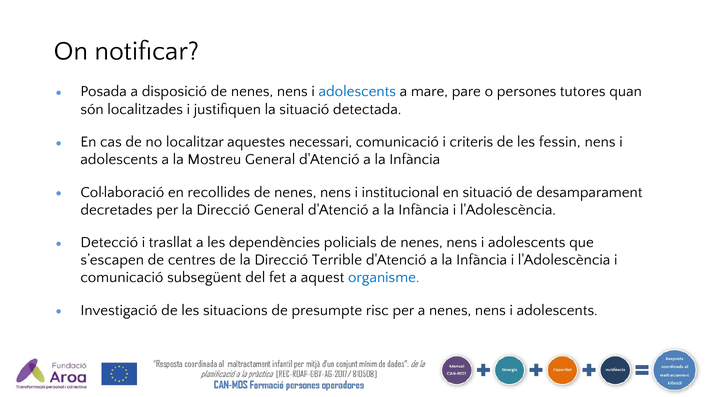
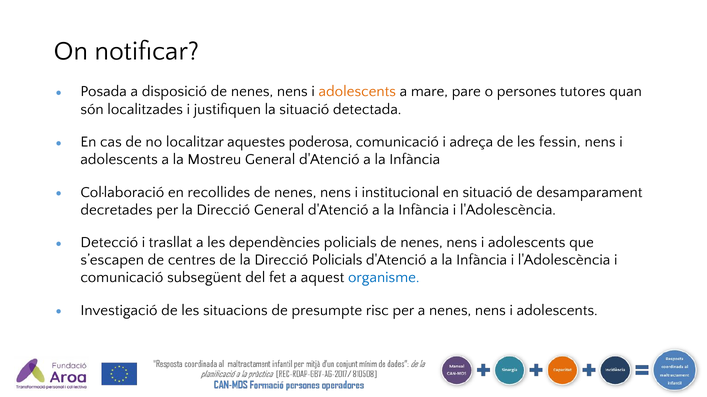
adolescents at (357, 92) colour: blue -> orange
necessari: necessari -> poderosa
criteris: criteris -> adreça
Direcció Terrible: Terrible -> Policials
